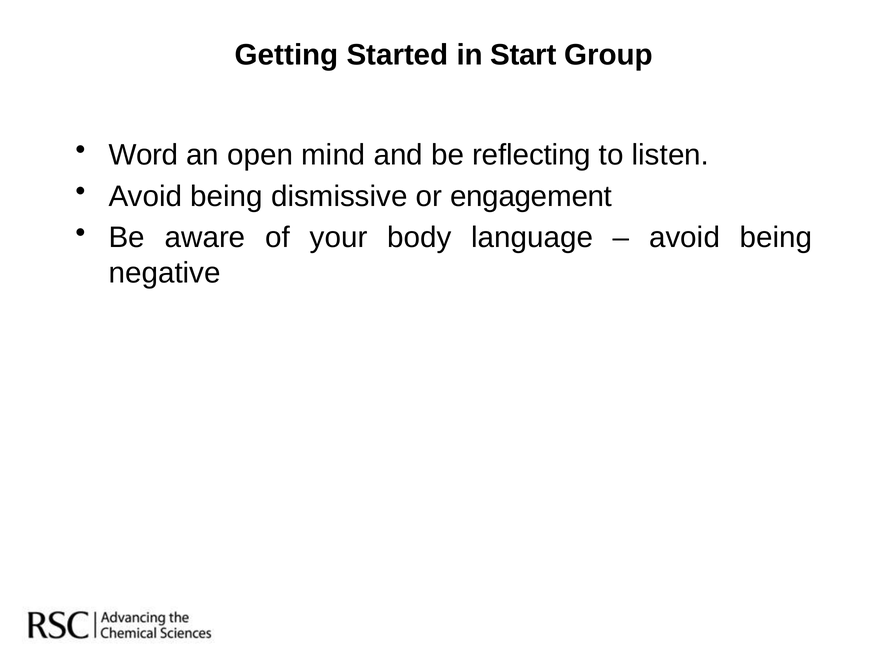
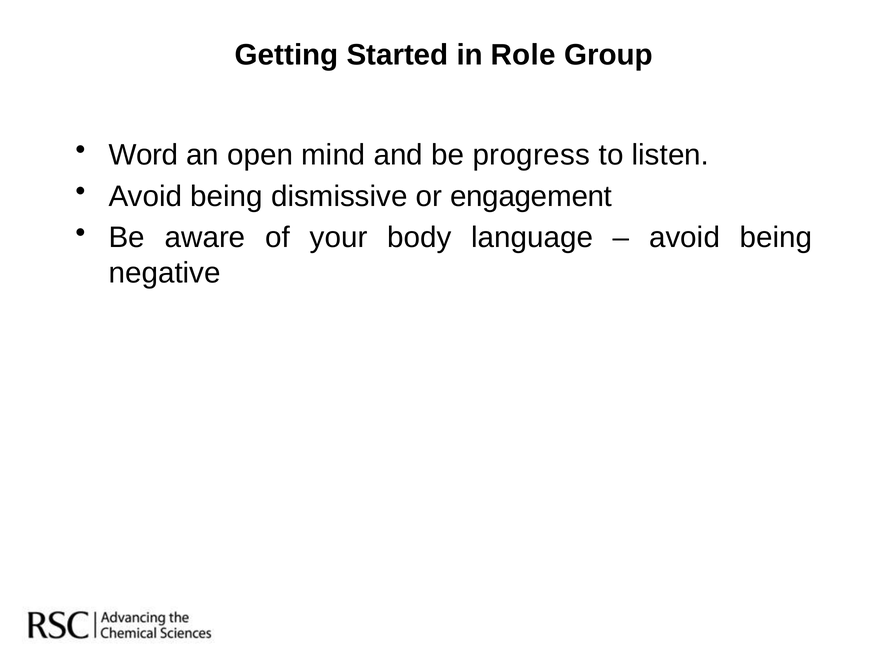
Start: Start -> Role
reflecting: reflecting -> progress
